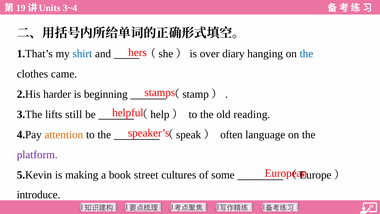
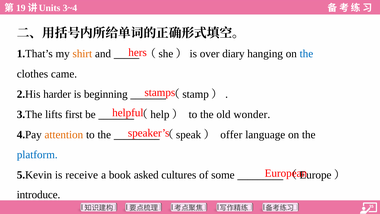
shirt colour: blue -> orange
still: still -> first
reading: reading -> wonder
often: often -> offer
platform colour: purple -> blue
making: making -> receive
street: street -> asked
